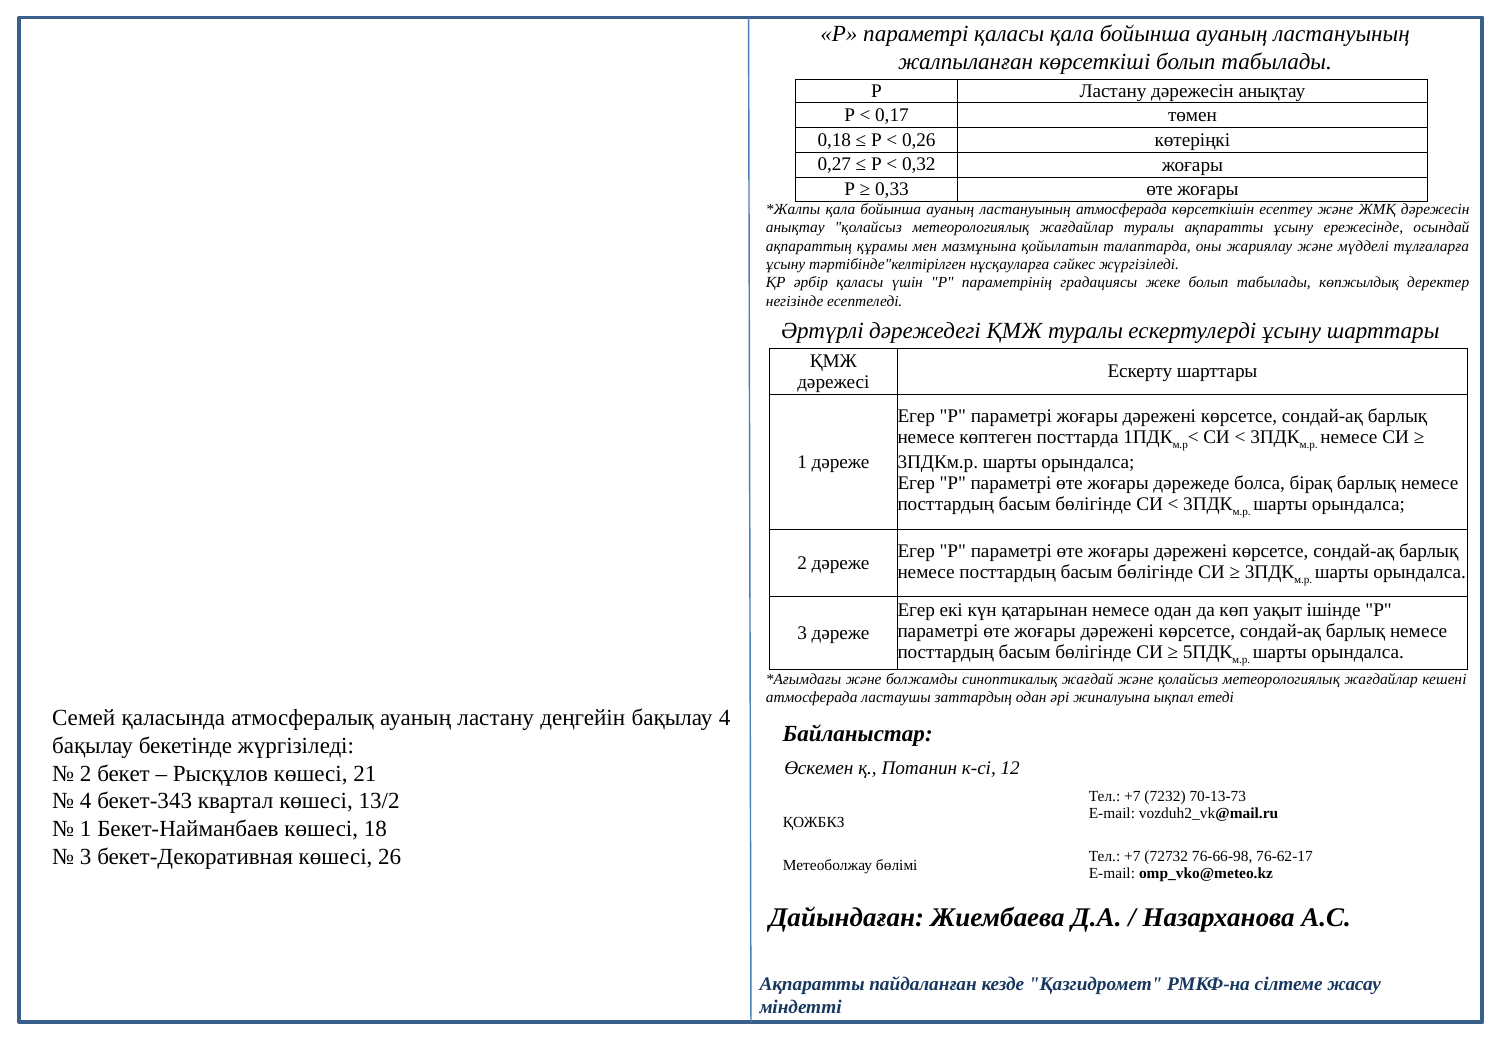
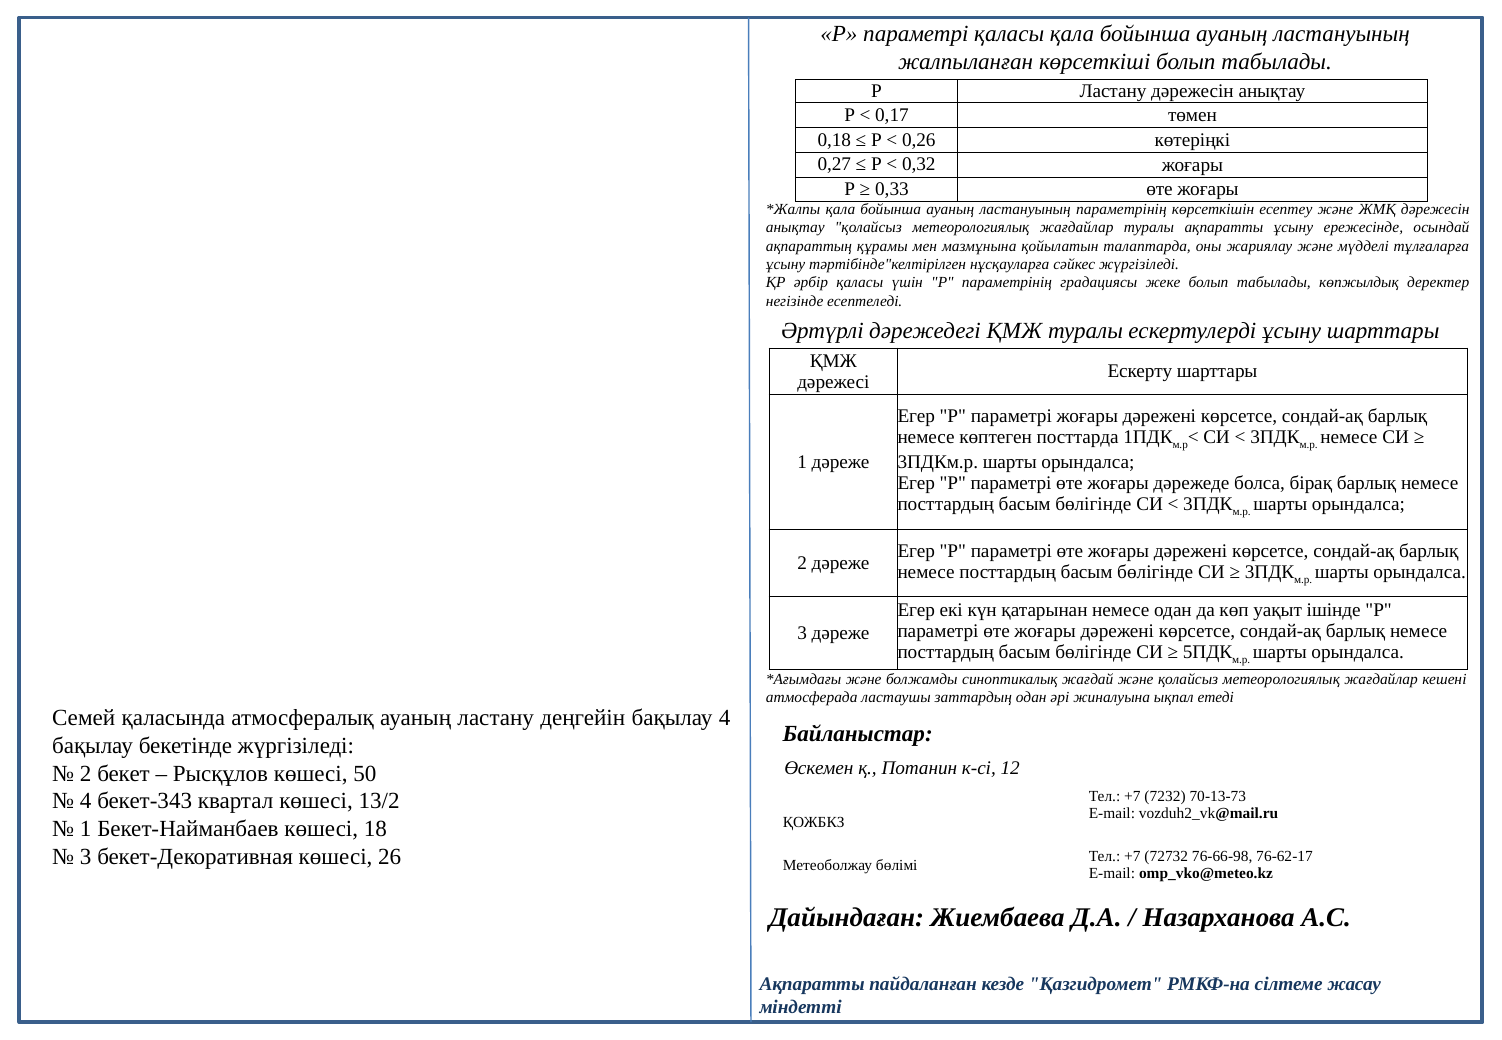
ластануының атмосферада: атмосферада -> параметрінің
21: 21 -> 50
